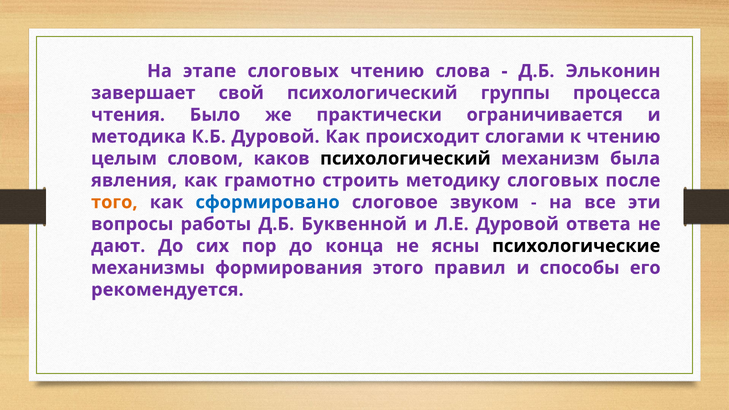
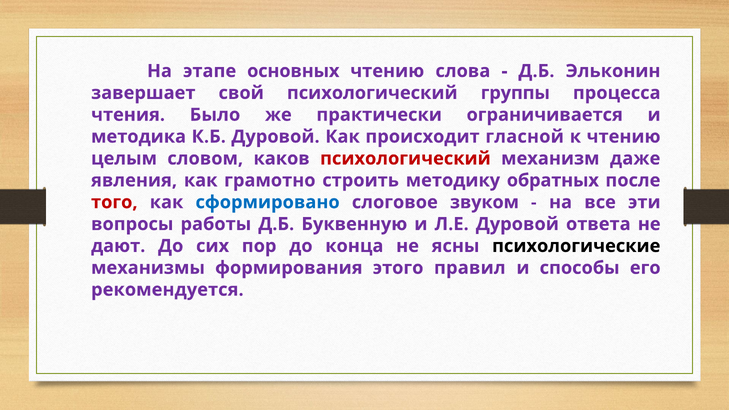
этапе слоговых: слоговых -> основных
слогами: слогами -> гласной
психологический at (405, 159) colour: black -> red
была: была -> даже
методику слоговых: слоговых -> обратных
того colour: orange -> red
Буквенной: Буквенной -> Буквенную
